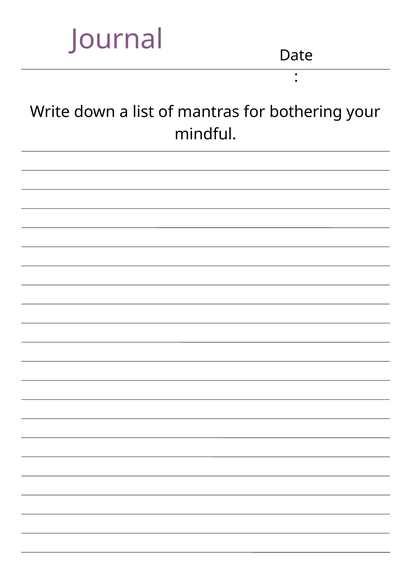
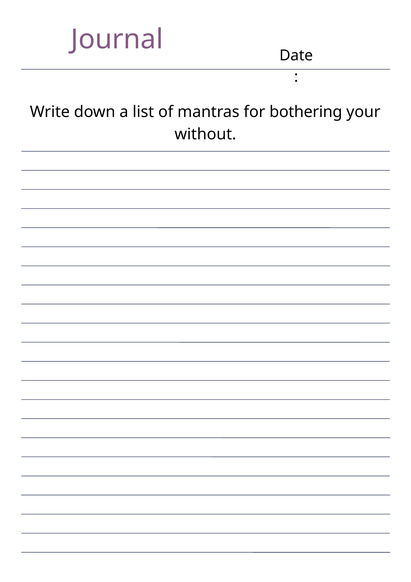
mindful: mindful -> without
